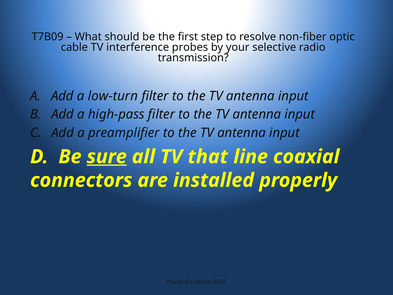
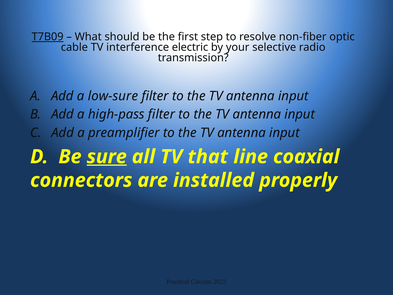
T7B09 underline: none -> present
probes: probes -> electric
low-turn: low-turn -> low-sure
